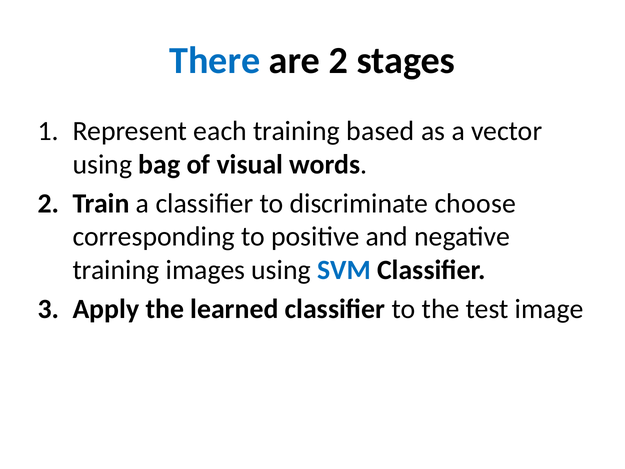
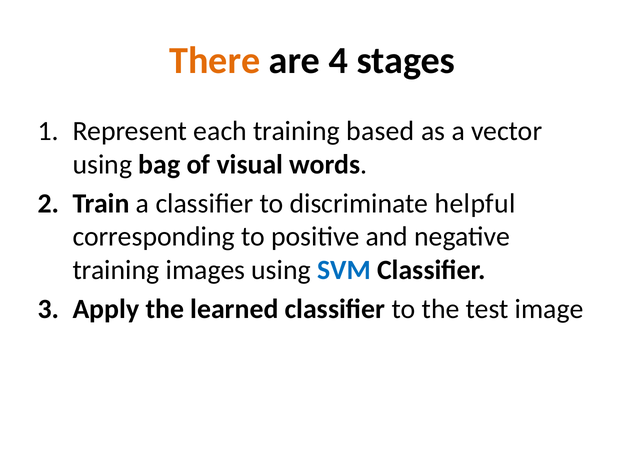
There colour: blue -> orange
are 2: 2 -> 4
choose: choose -> helpful
